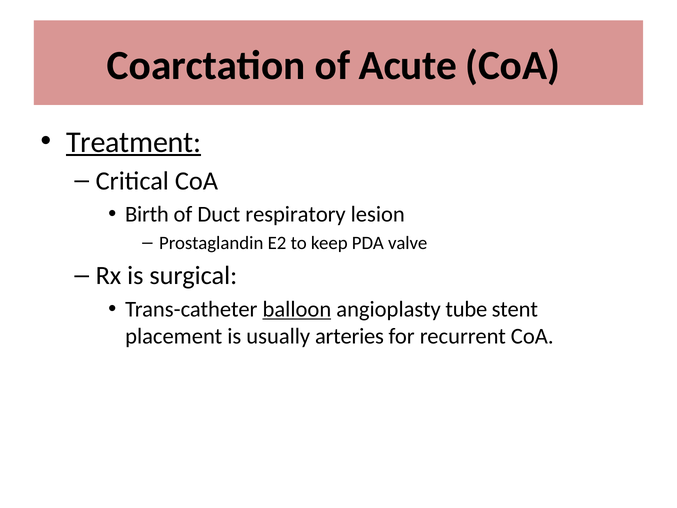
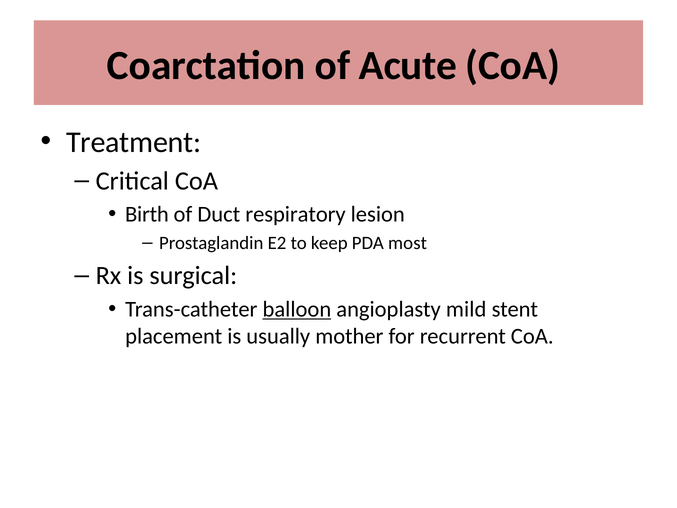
Treatment underline: present -> none
valve: valve -> most
tube: tube -> mild
arteries: arteries -> mother
